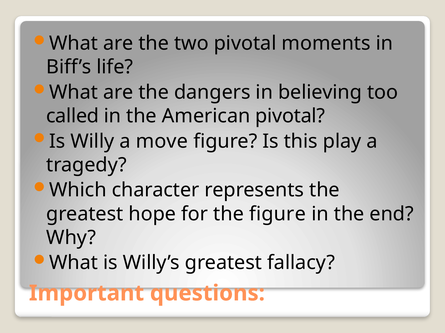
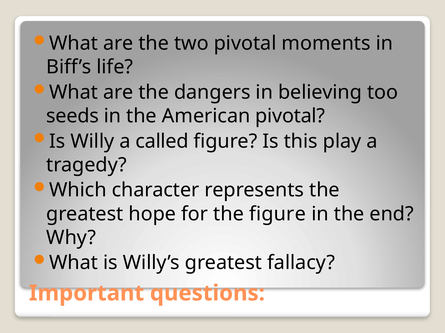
called: called -> seeds
move: move -> called
